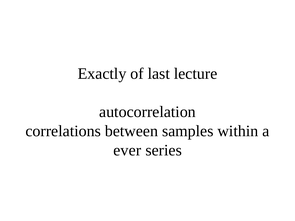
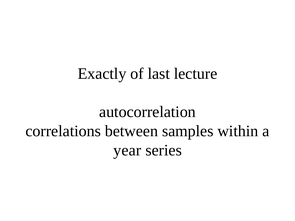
ever: ever -> year
